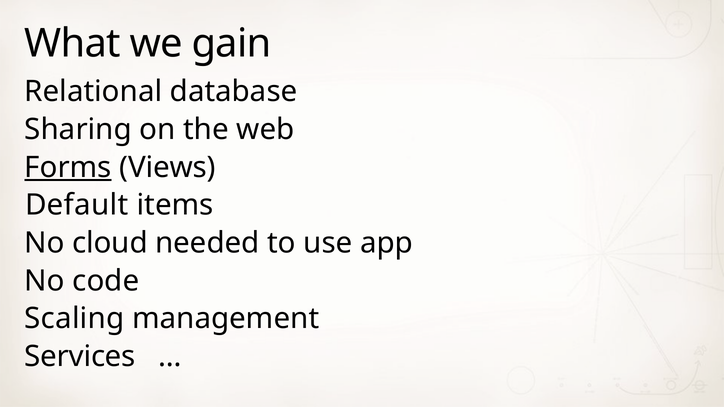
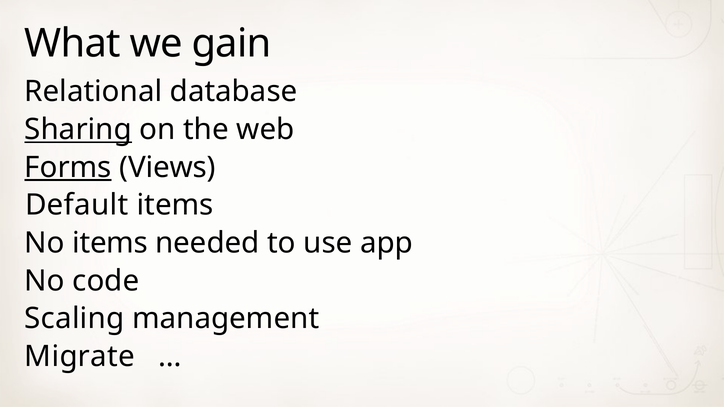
Sharing underline: none -> present
No cloud: cloud -> items
Services: Services -> Migrate
